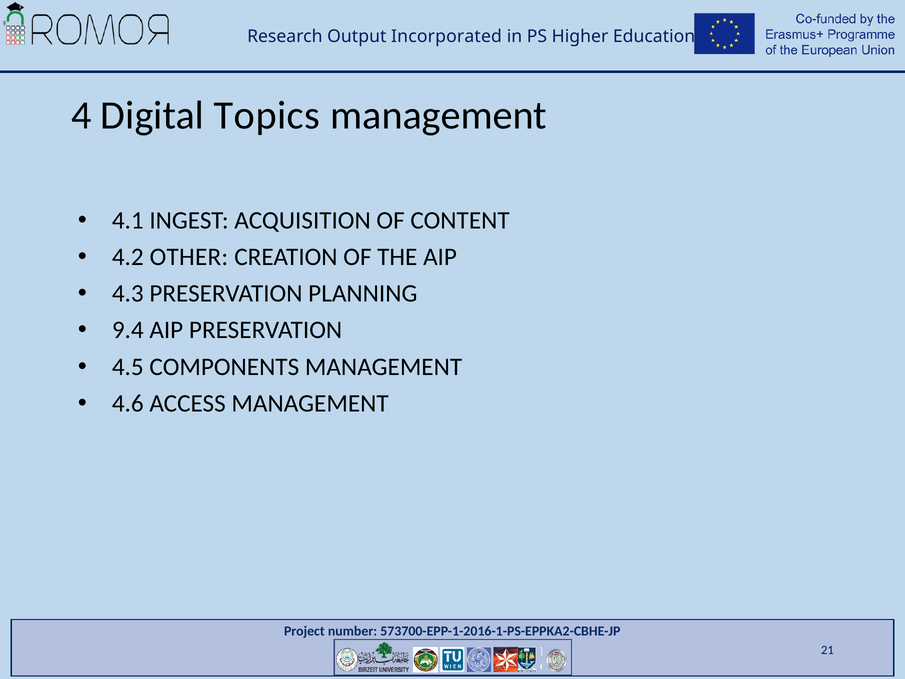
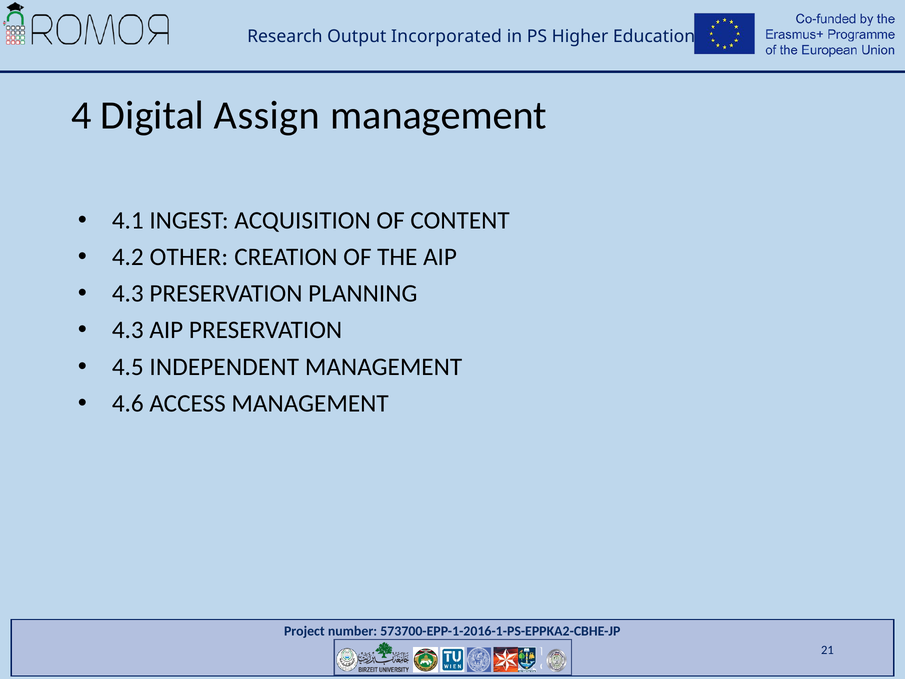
Topics: Topics -> Assign
9.4 at (128, 330): 9.4 -> 4.3
COMPONENTS: COMPONENTS -> INDEPENDENT
